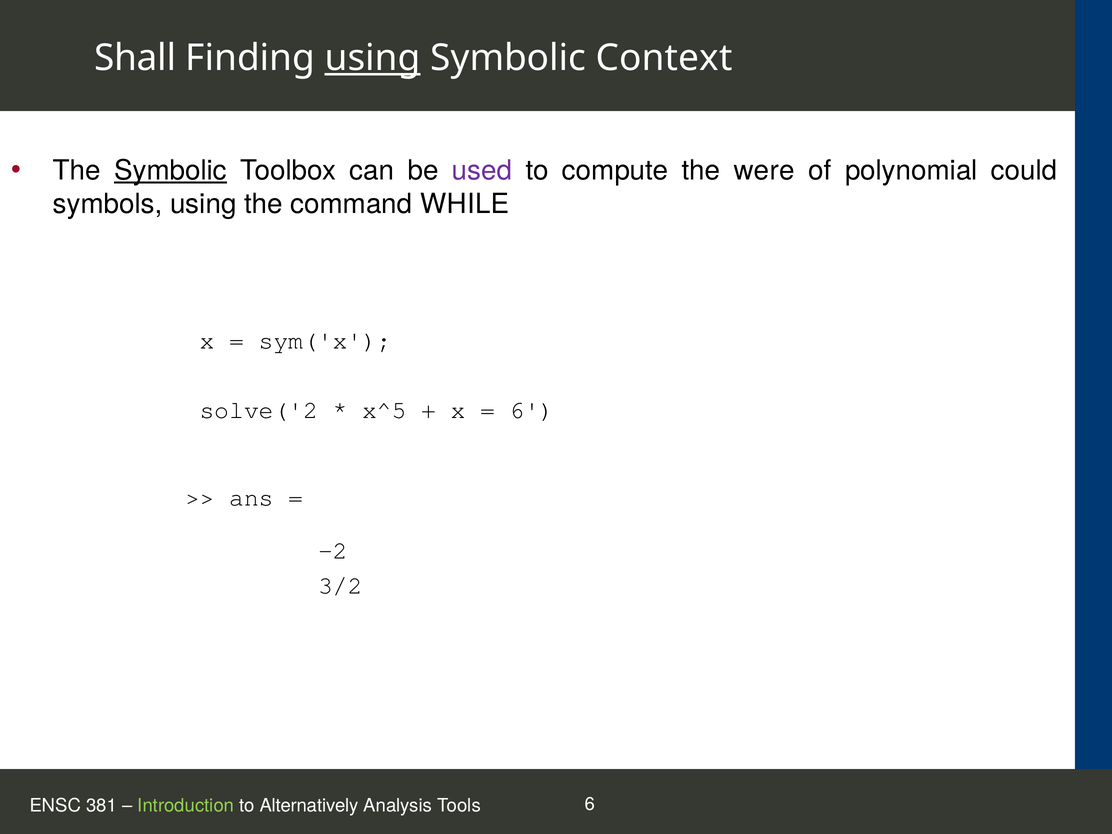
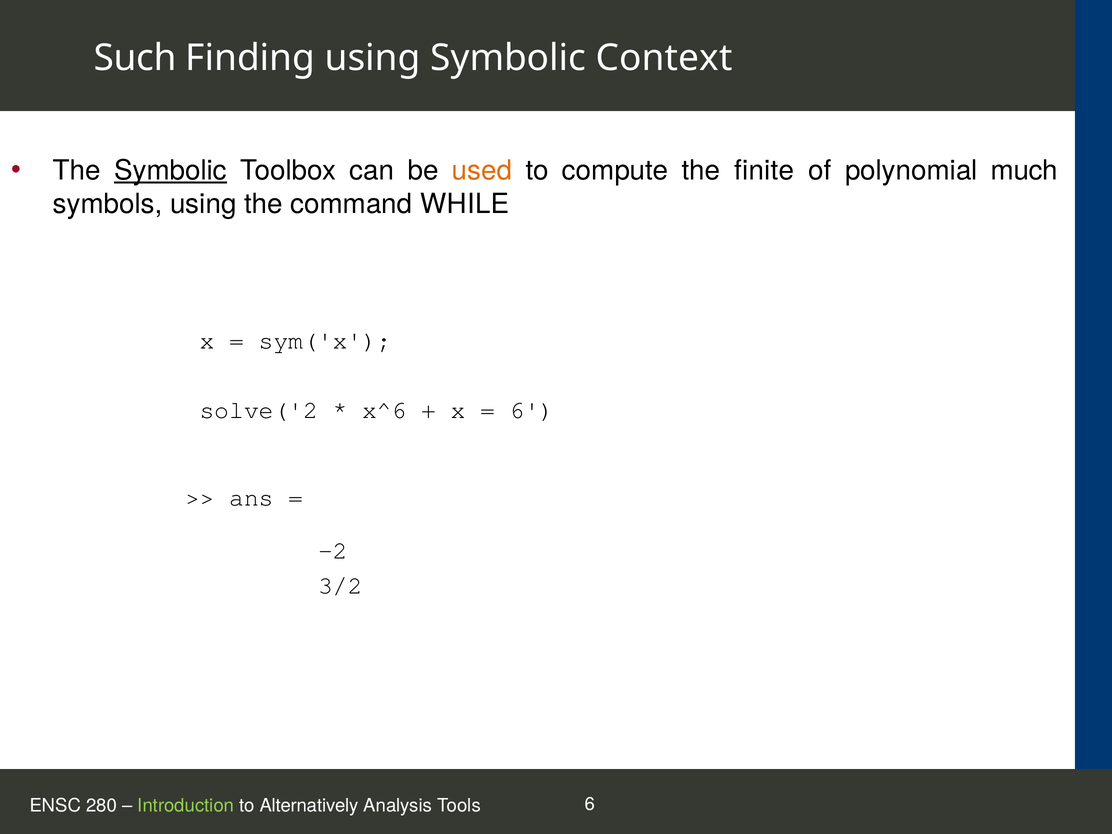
Shall: Shall -> Such
using at (373, 58) underline: present -> none
used colour: purple -> orange
were: were -> finite
could: could -> much
x^5: x^5 -> x^6
381: 381 -> 280
